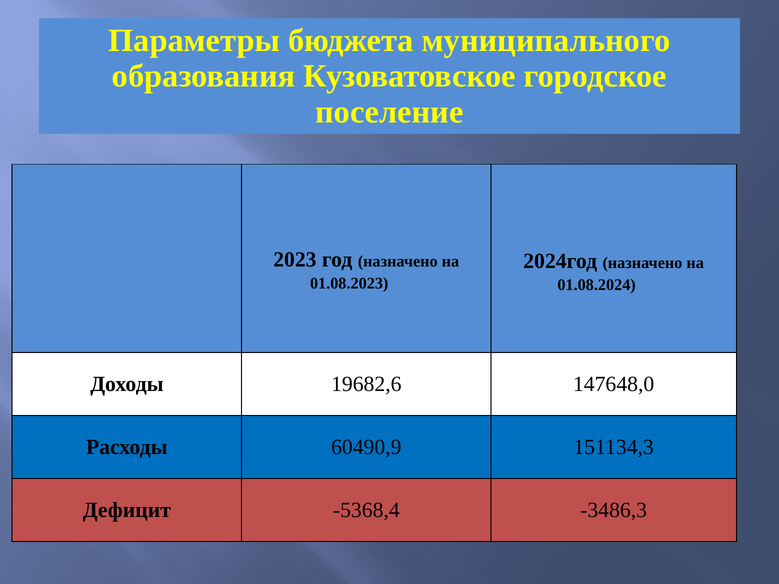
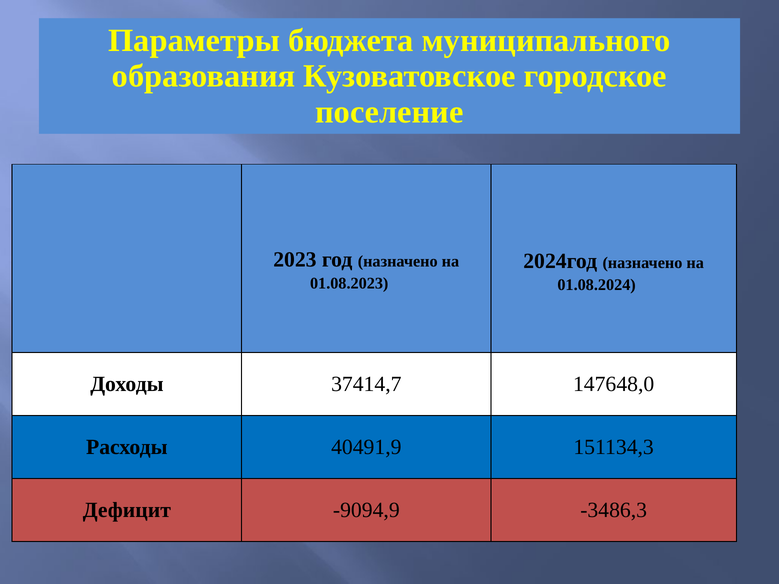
19682,6: 19682,6 -> 37414,7
60490,9: 60490,9 -> 40491,9
-5368,4: -5368,4 -> -9094,9
